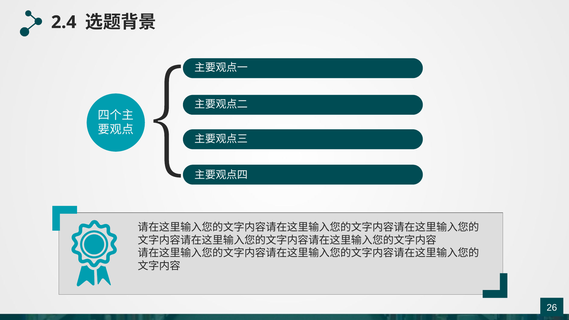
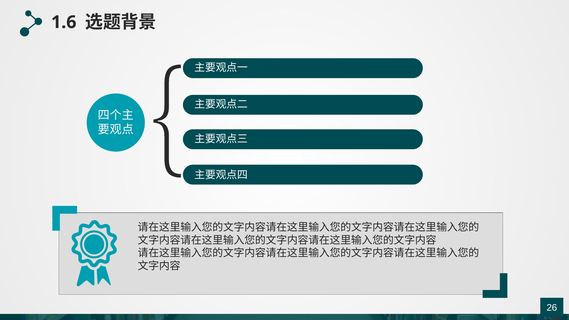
2.4: 2.4 -> 1.6
